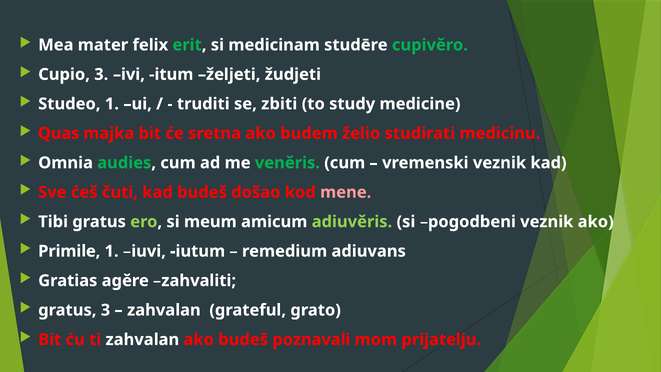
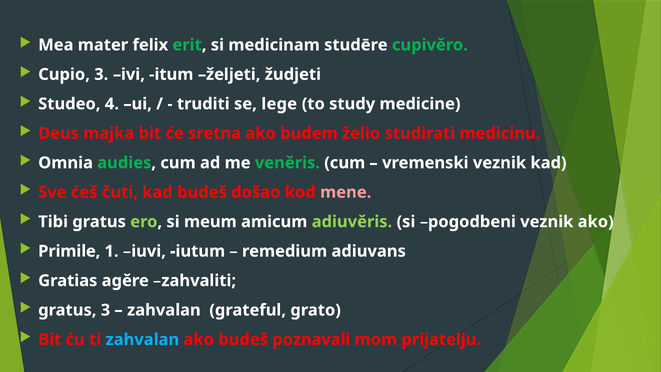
Studeo 1: 1 -> 4
zbiti: zbiti -> lege
Quas: Quas -> Deus
zahvalan at (142, 339) colour: white -> light blue
